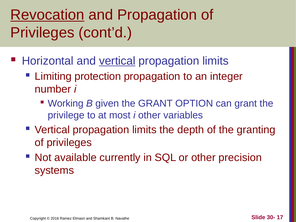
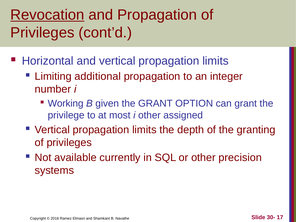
vertical at (117, 61) underline: present -> none
protection: protection -> additional
variables: variables -> assigned
